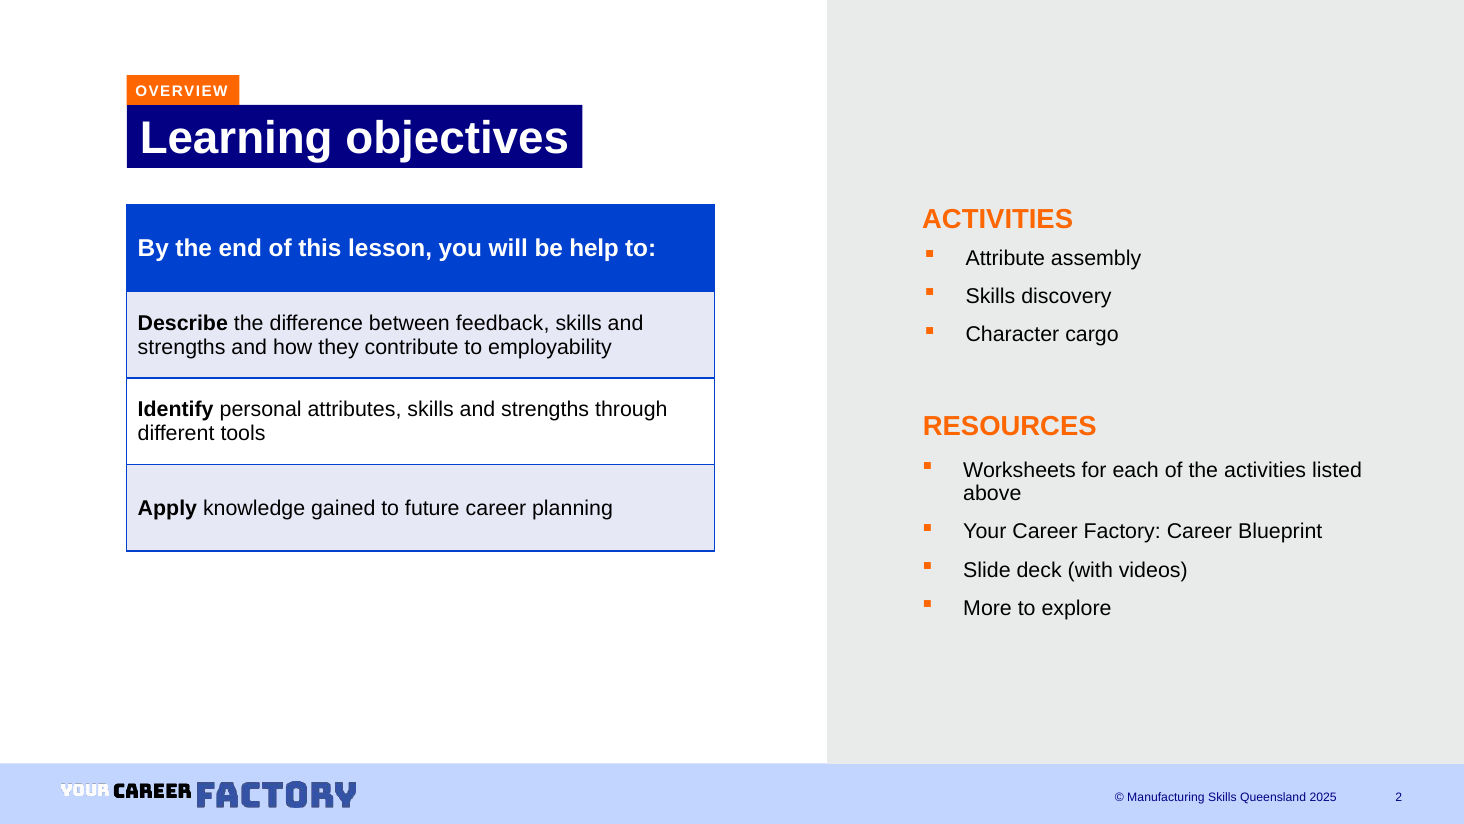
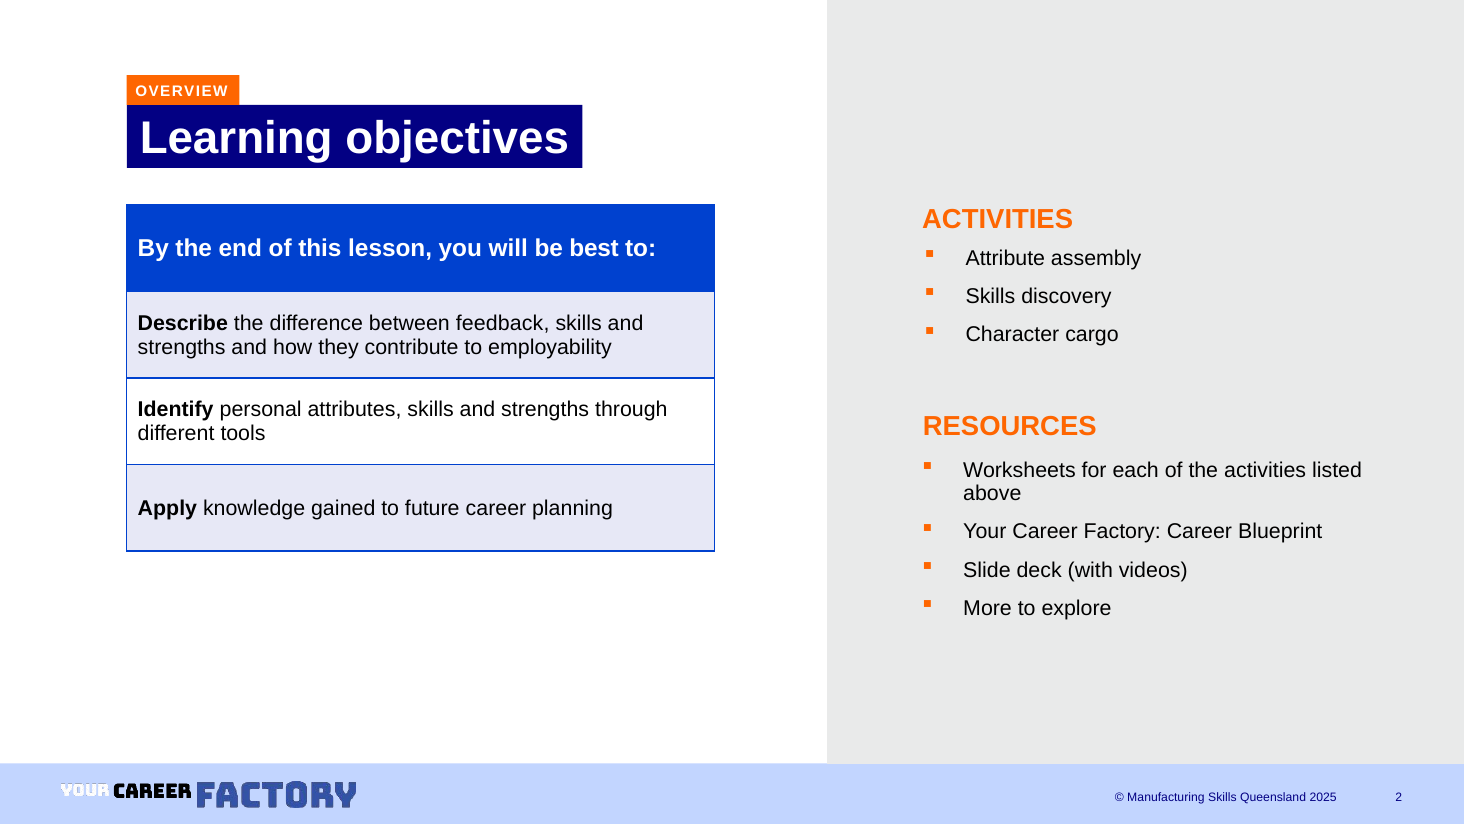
help: help -> best
